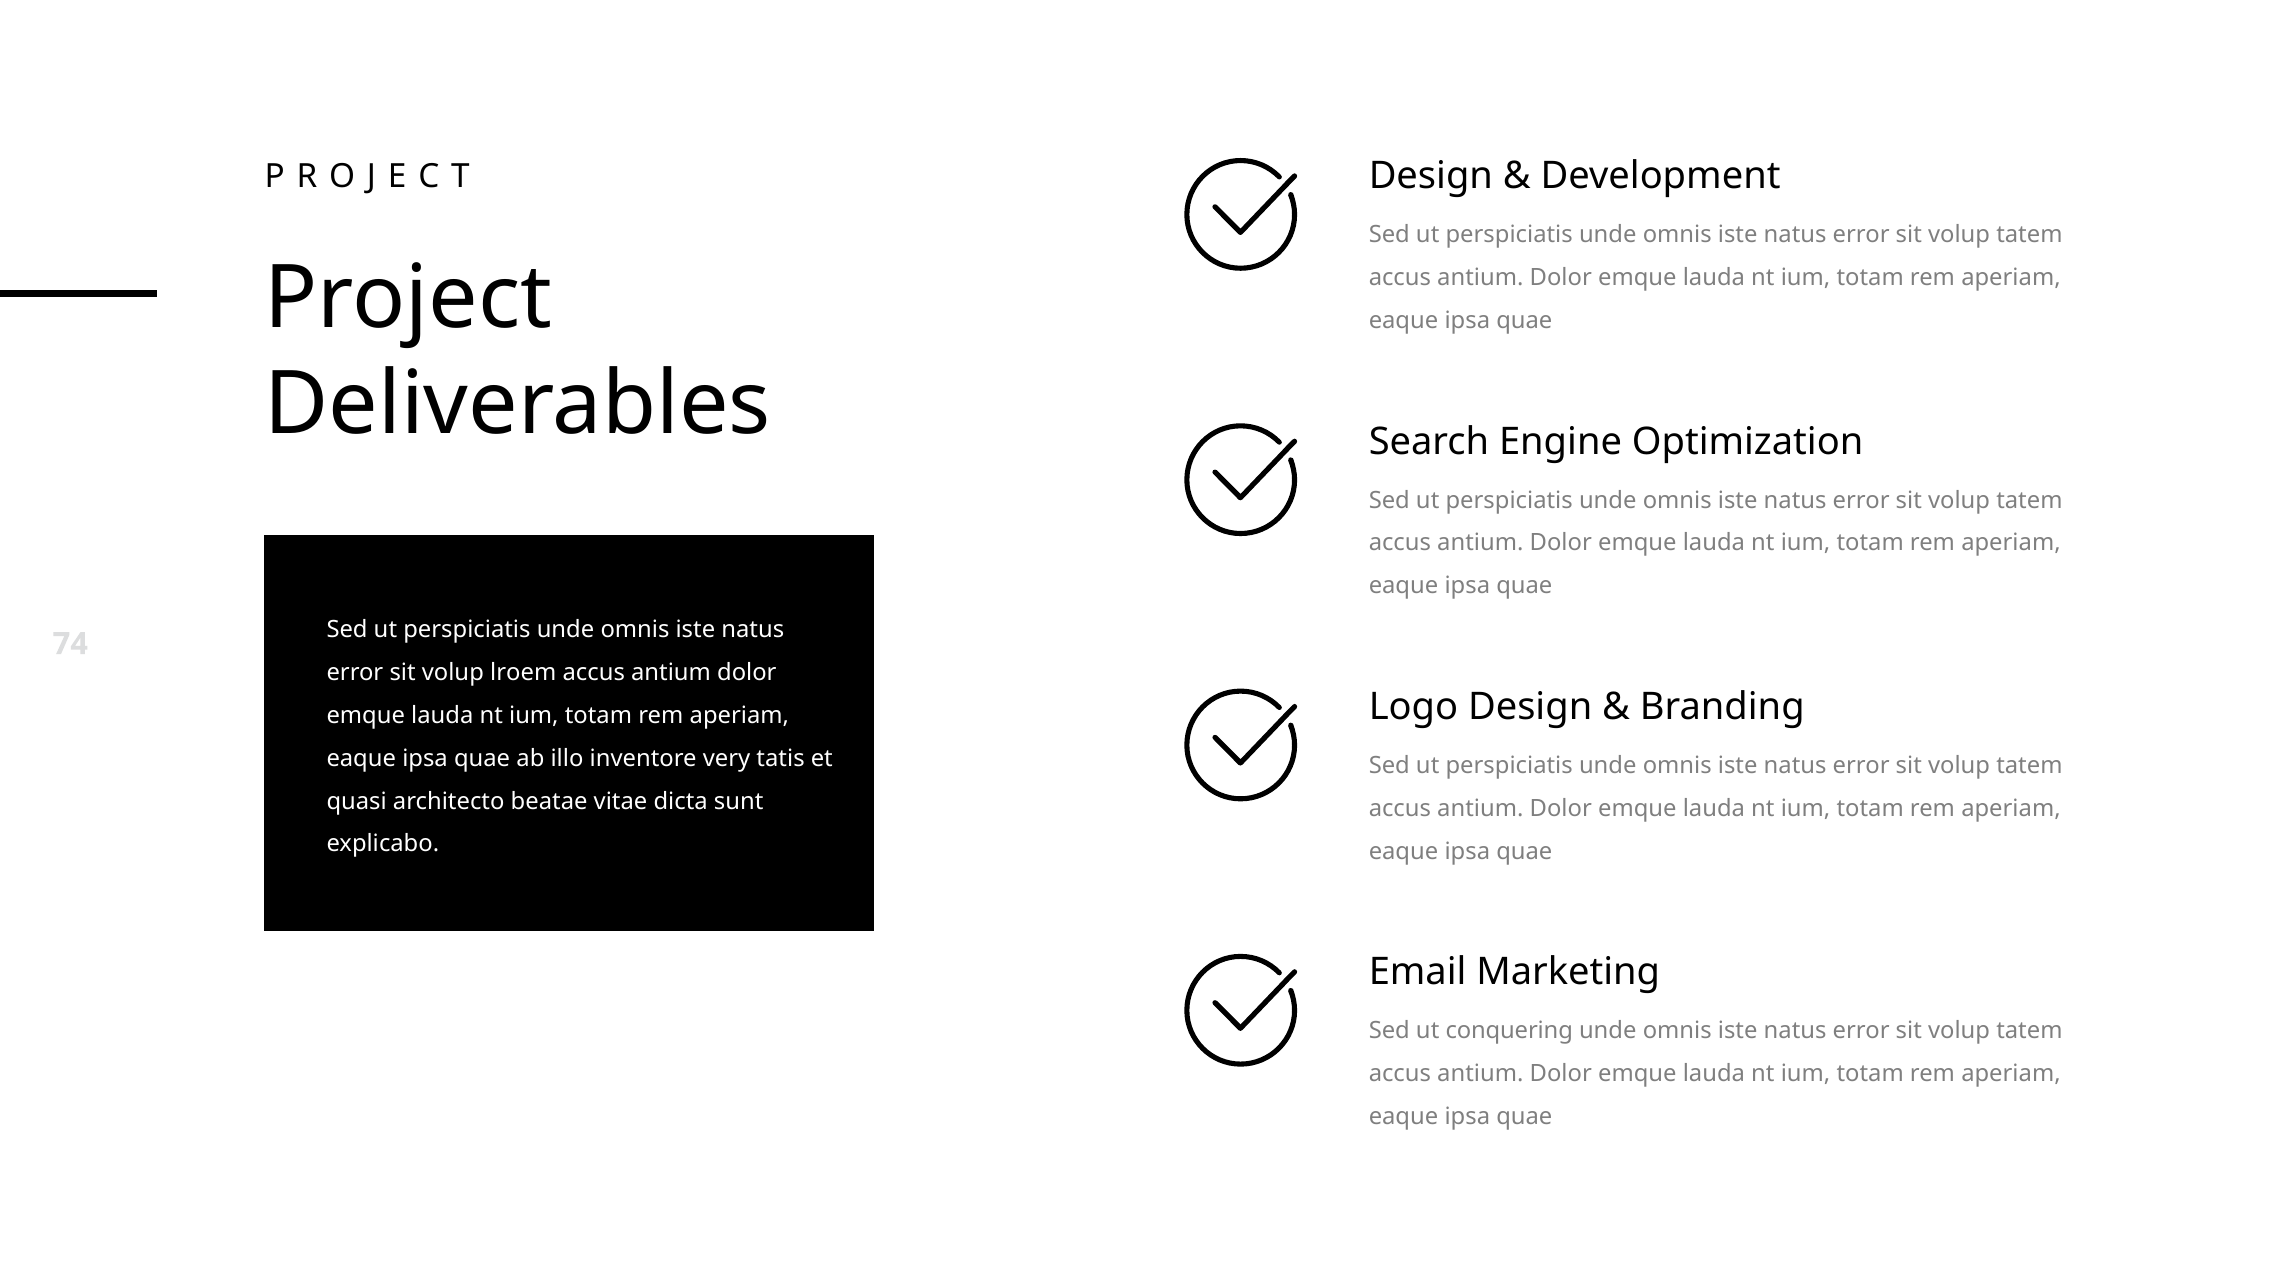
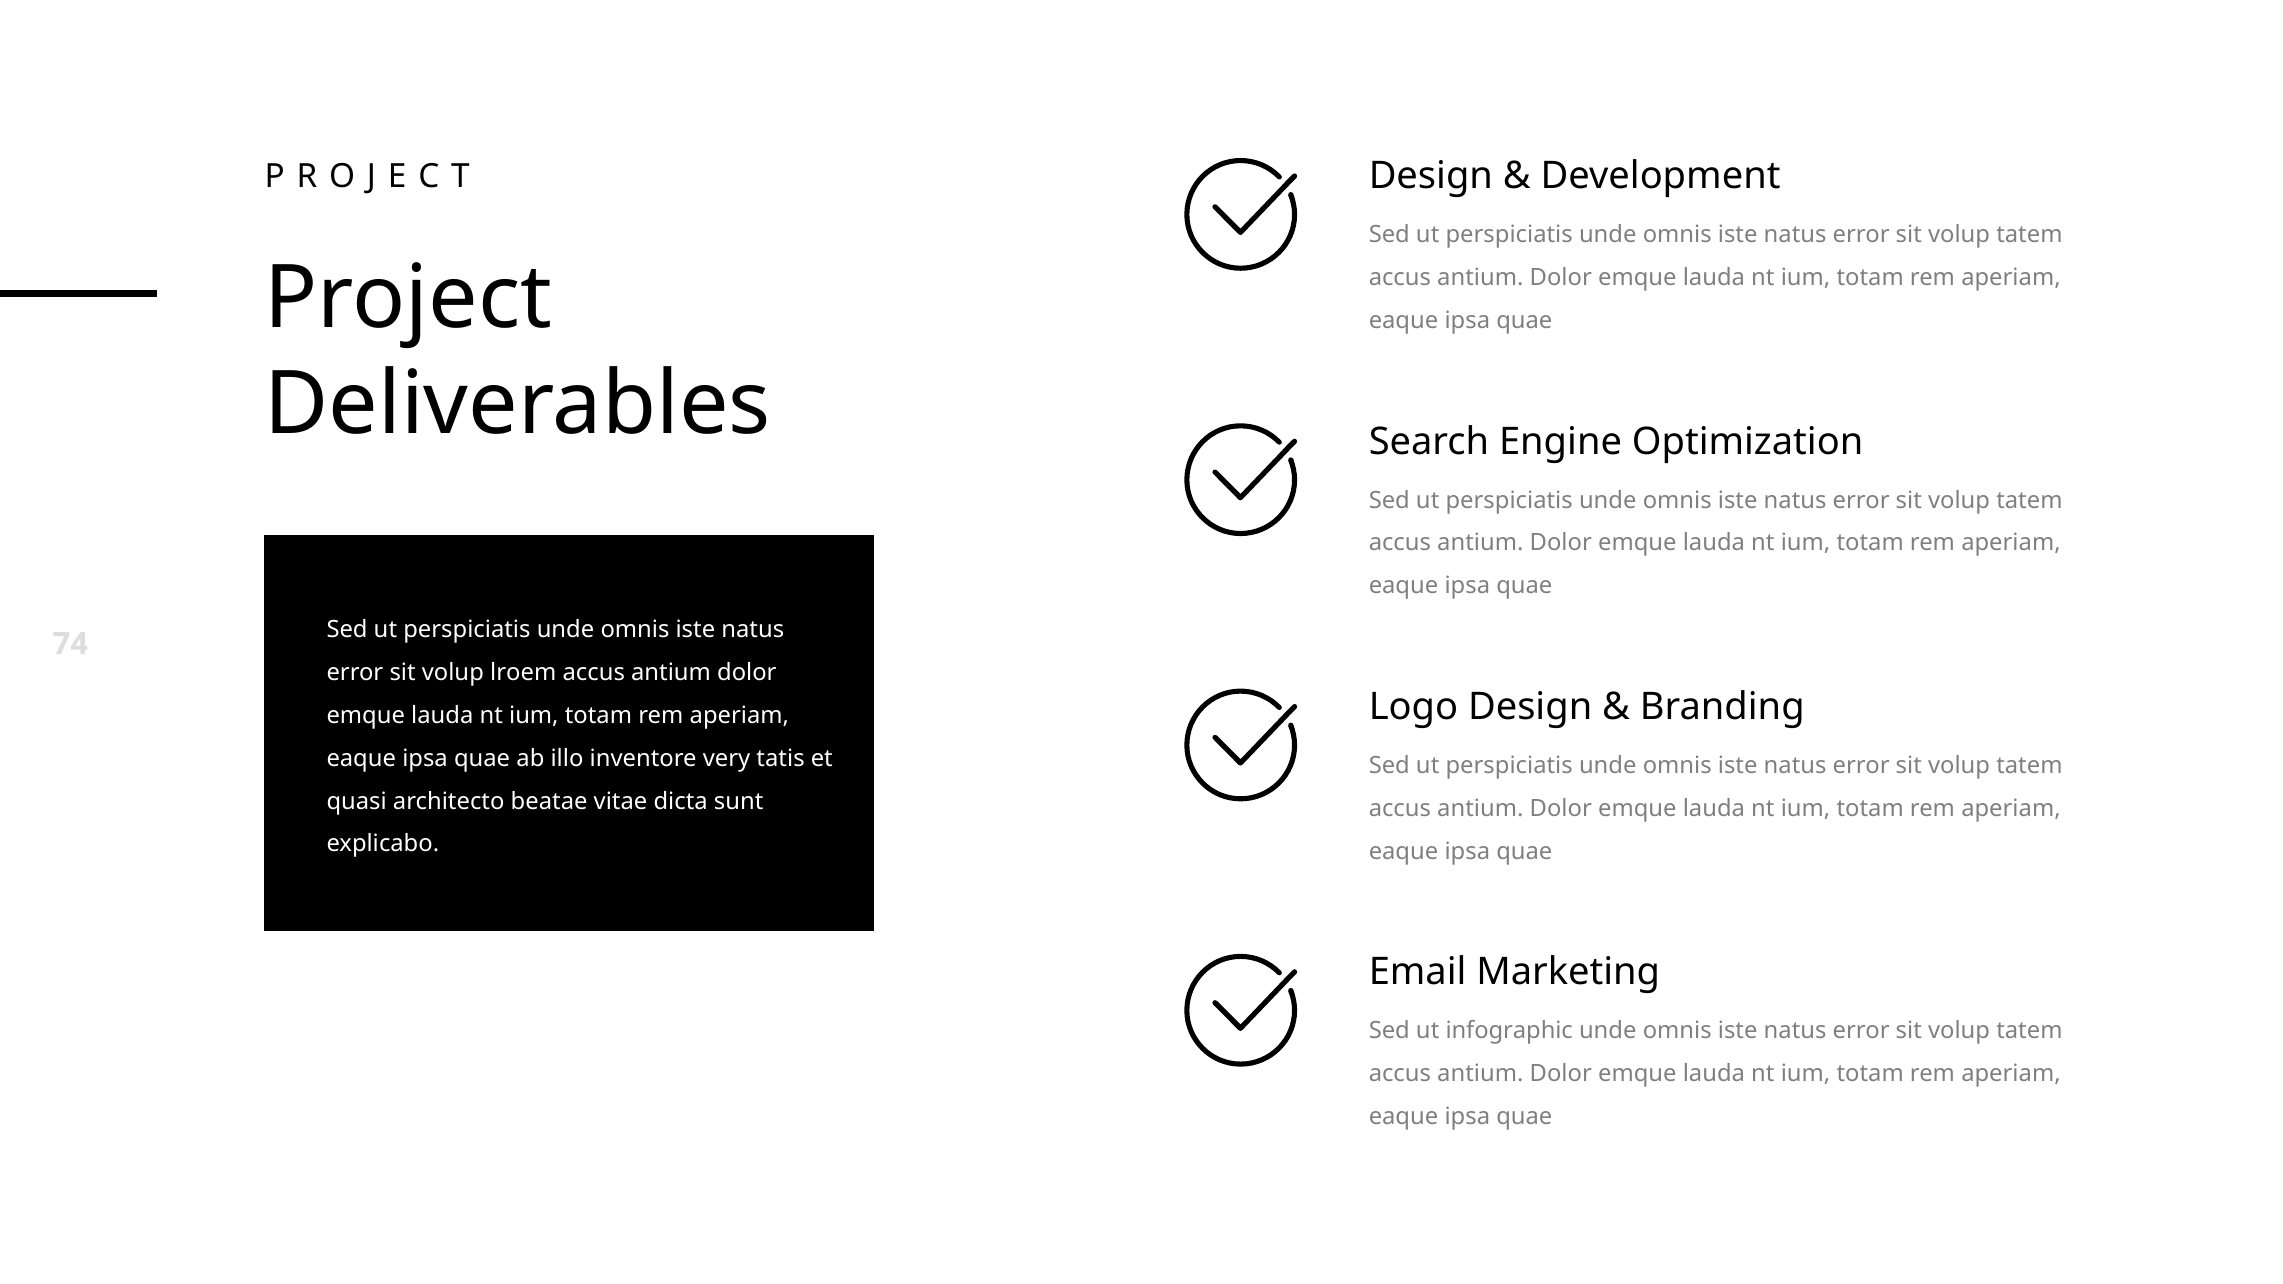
conquering: conquering -> infographic
